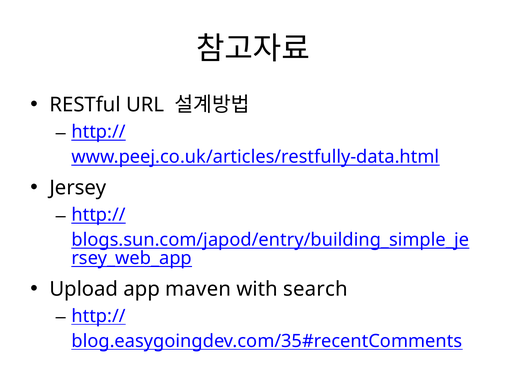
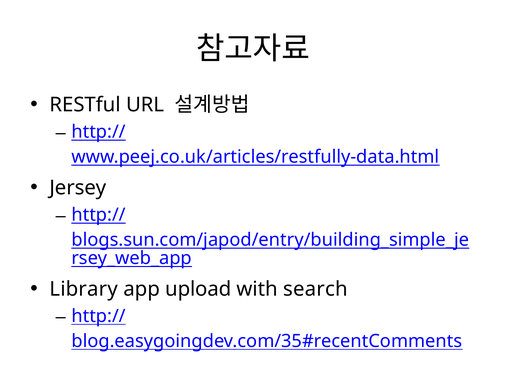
Upload: Upload -> Library
maven: maven -> upload
